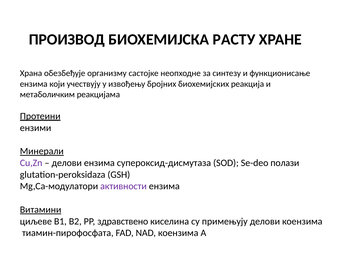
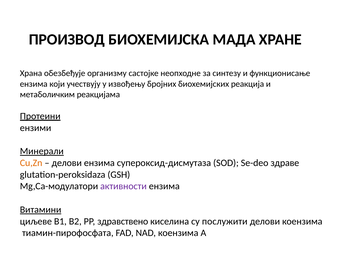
РАСТУ: РАСТУ -> МАДА
Cu,Zn colour: purple -> orange
полази: полази -> здраве
примењују: примењују -> послужити
